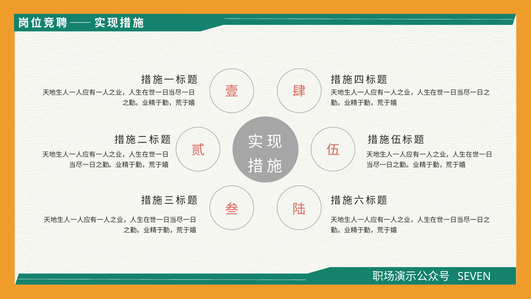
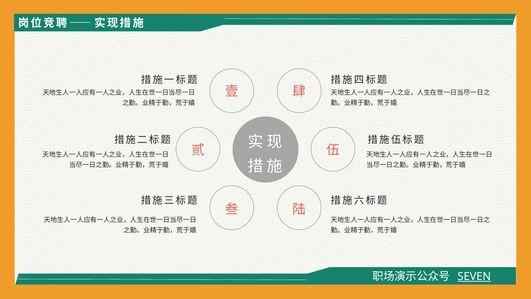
SEVEN underline: none -> present
